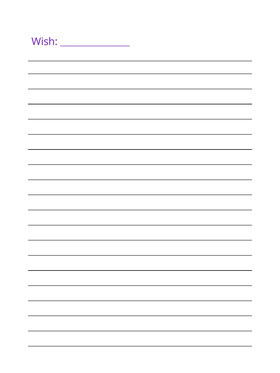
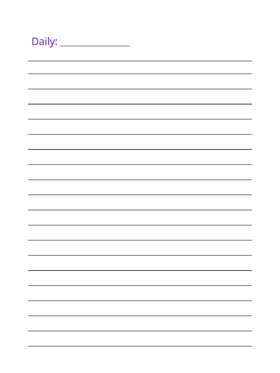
Wish: Wish -> Daily
